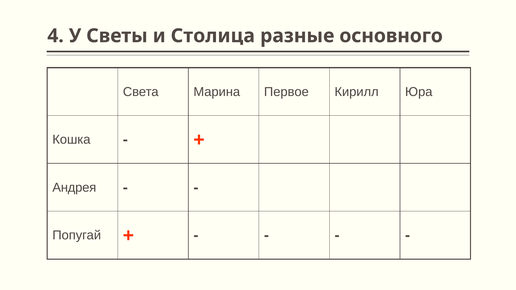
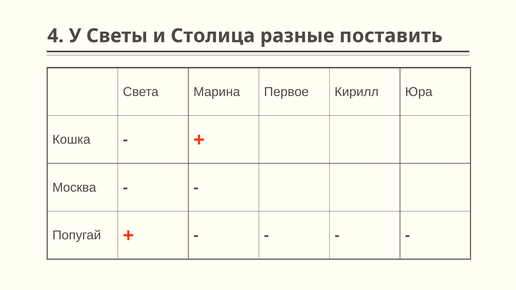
основного: основного -> поставить
Андрея: Андрея -> Москва
